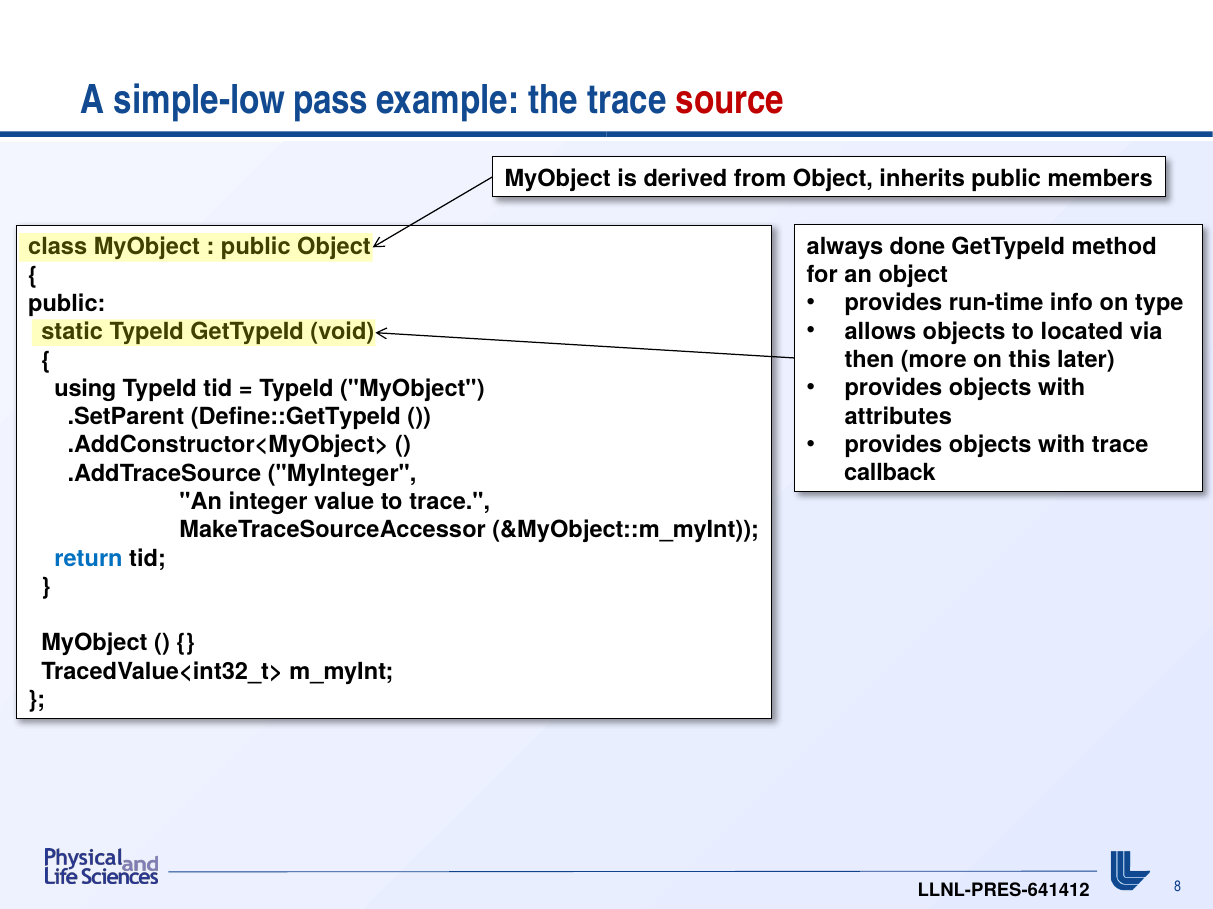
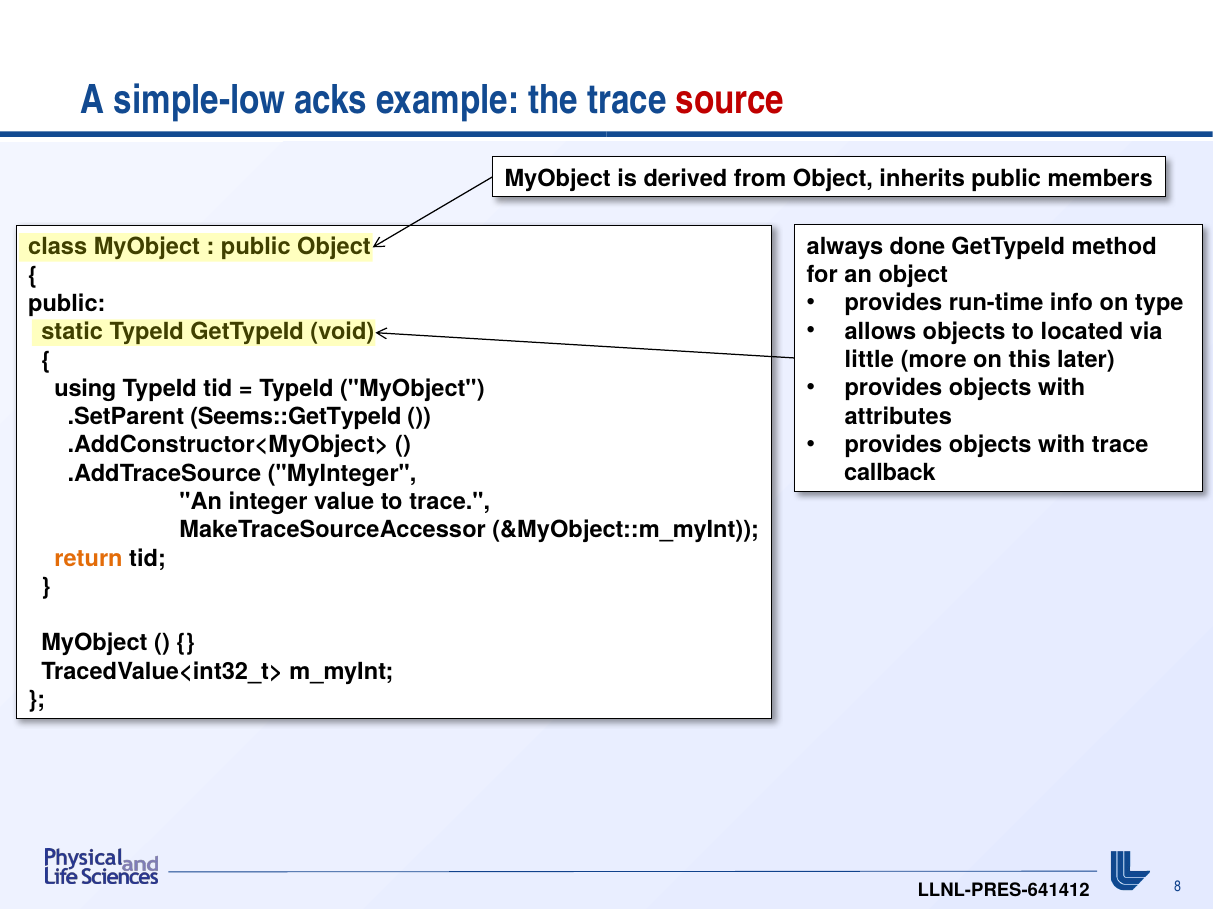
pass: pass -> acks
then: then -> little
Define::GetTypeId: Define::GetTypeId -> Seems::GetTypeId
return colour: blue -> orange
